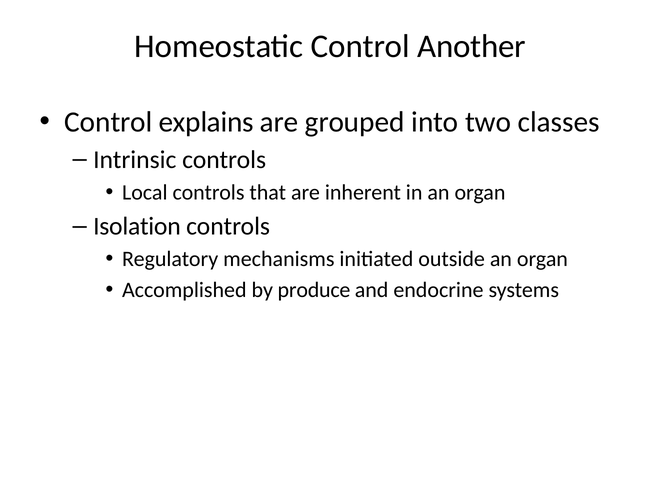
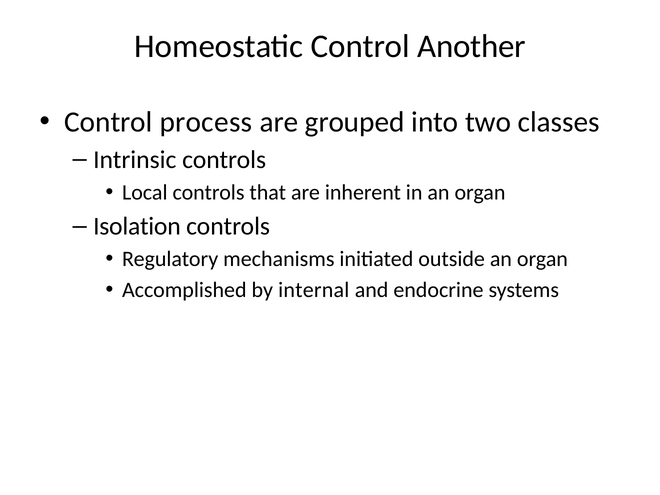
explains: explains -> process
produce: produce -> internal
